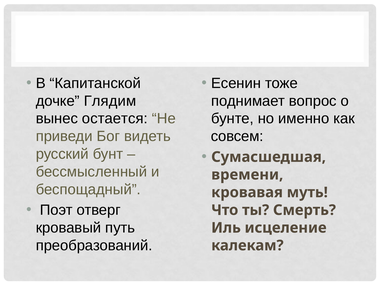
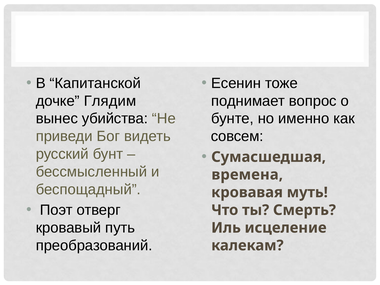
остается: остается -> убийства
времени: времени -> времена
